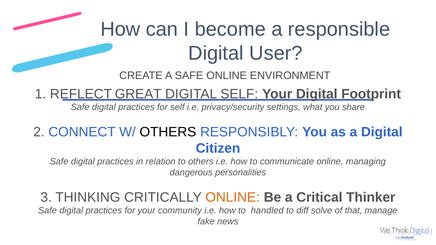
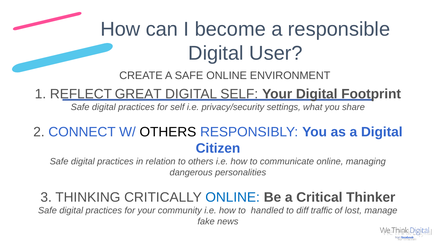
ONLINE at (233, 198) colour: orange -> blue
solve: solve -> traffic
that: that -> lost
